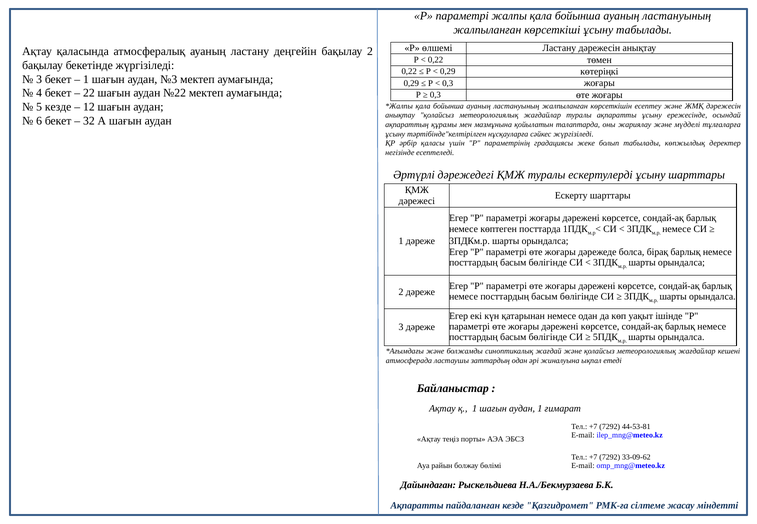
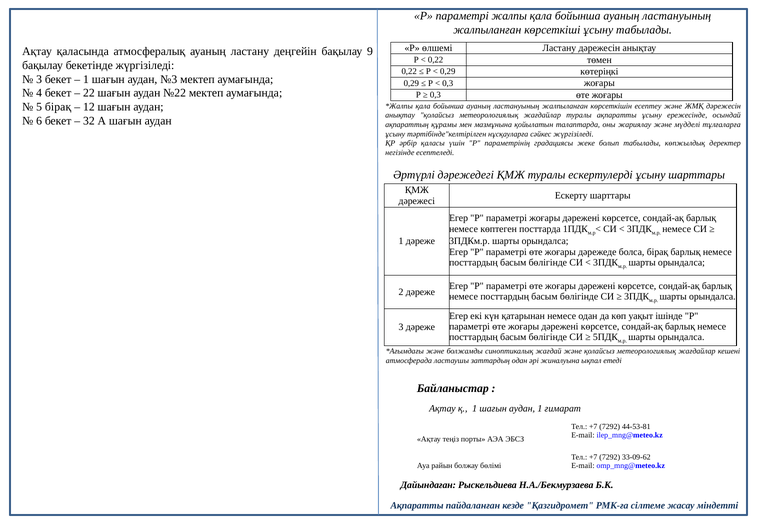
бақылау 2: 2 -> 9
5 кезде: кезде -> бірақ
